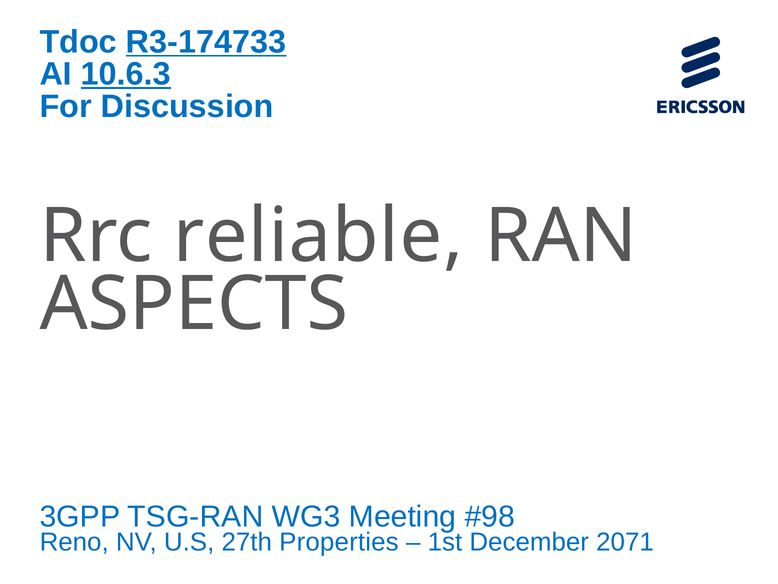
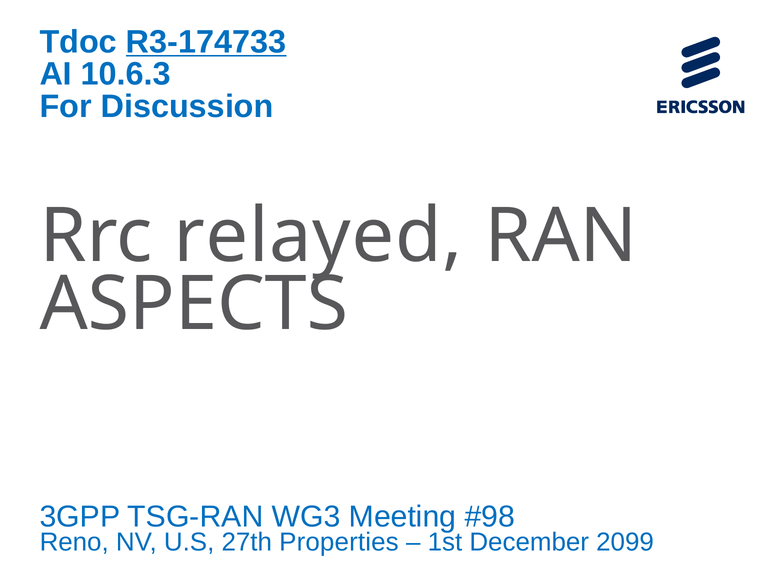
10.6.3 underline: present -> none
reliable: reliable -> relayed
2071: 2071 -> 2099
